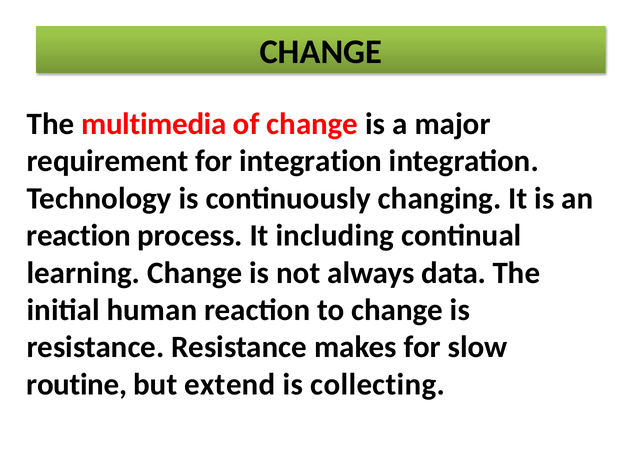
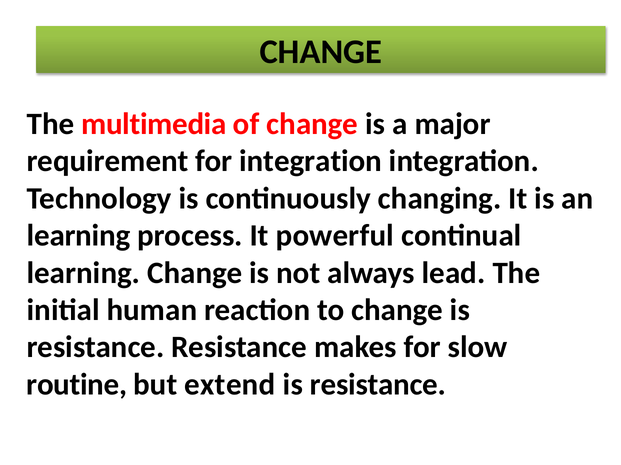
reaction at (79, 236): reaction -> learning
including: including -> powerful
data: data -> lead
collecting at (378, 385): collecting -> resistance
